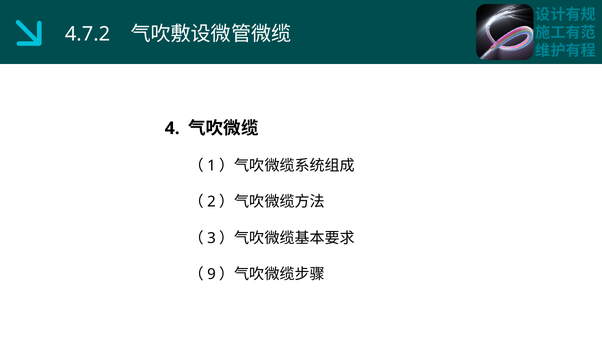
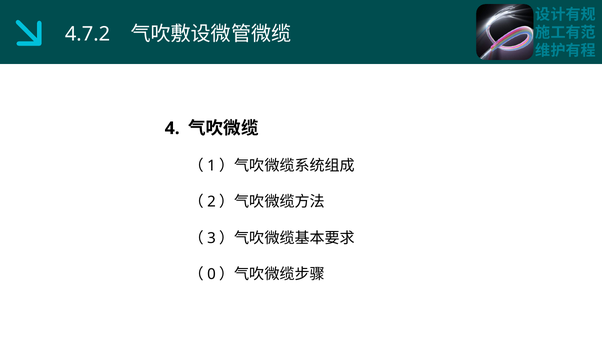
9: 9 -> 0
